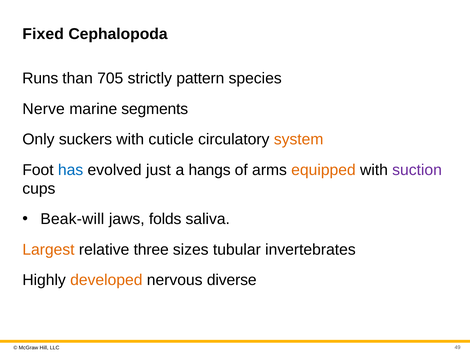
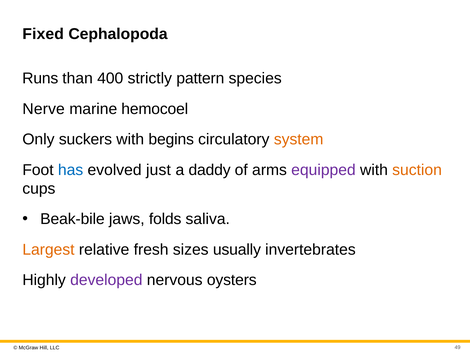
705: 705 -> 400
segments: segments -> hemocoel
cuticle: cuticle -> begins
hangs: hangs -> daddy
equipped colour: orange -> purple
suction colour: purple -> orange
Beak-will: Beak-will -> Beak-bile
three: three -> fresh
tubular: tubular -> usually
developed colour: orange -> purple
diverse: diverse -> oysters
